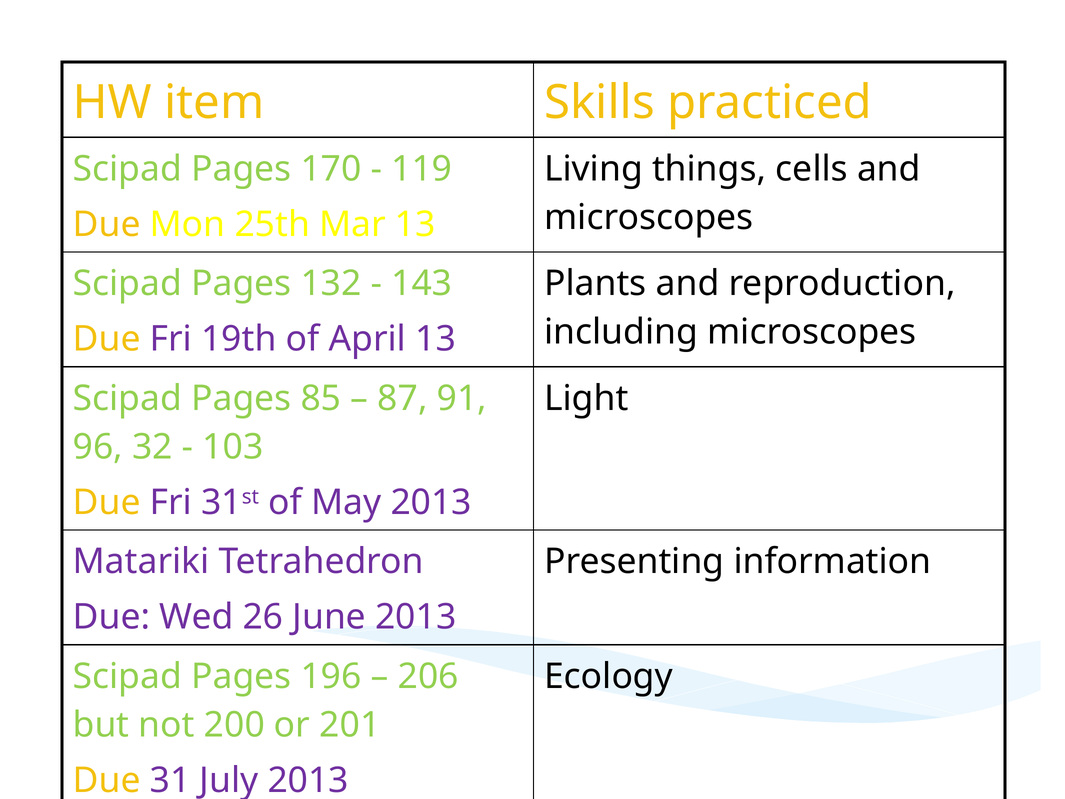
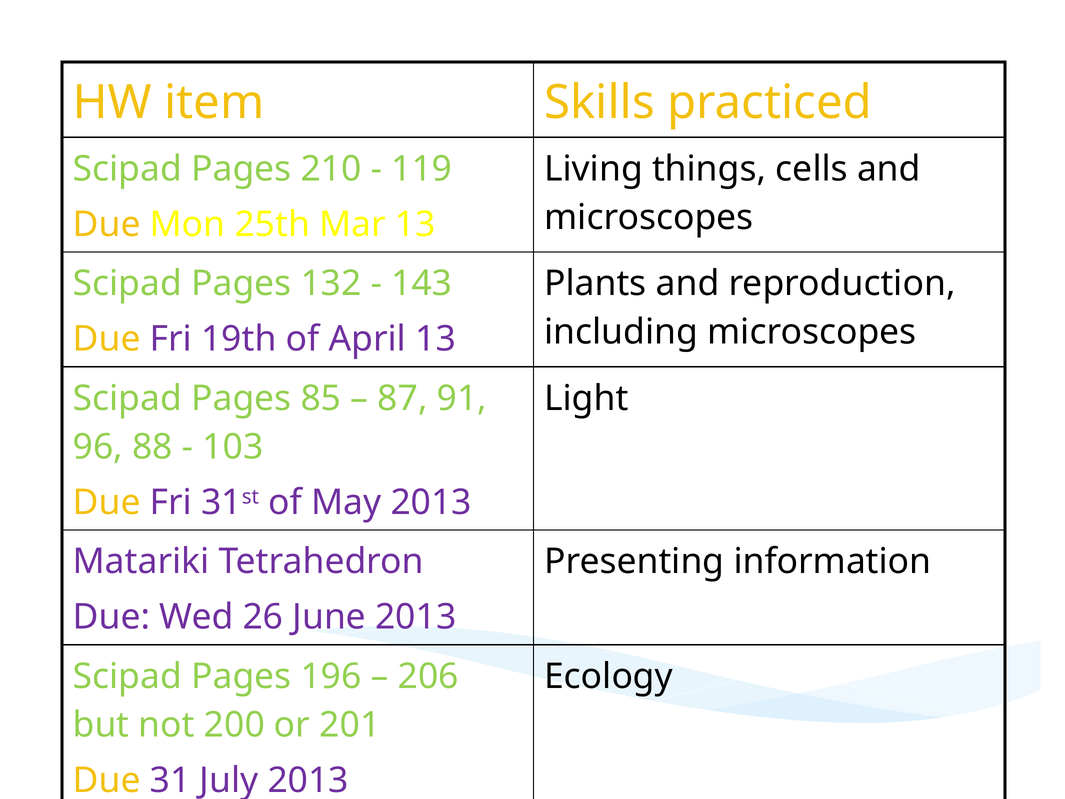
170: 170 -> 210
32: 32 -> 88
